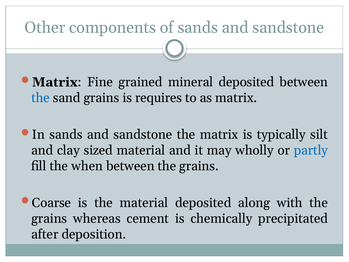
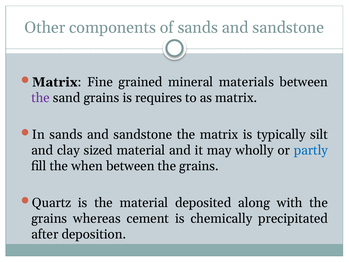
mineral deposited: deposited -> materials
the at (41, 98) colour: blue -> purple
Coarse: Coarse -> Quartz
